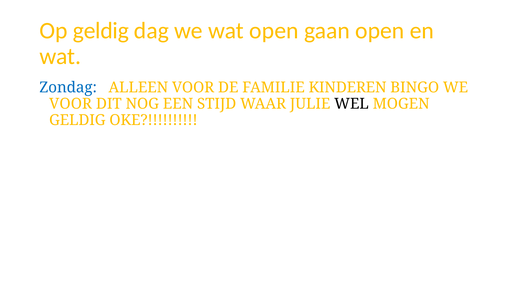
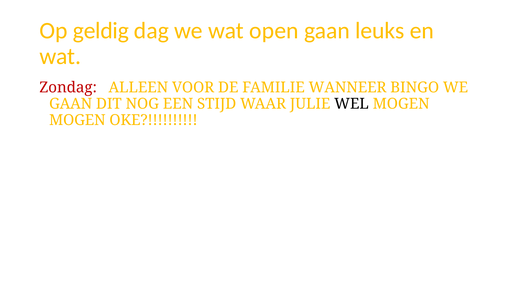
gaan open: open -> leuks
Zondag colour: blue -> red
KINDEREN: KINDEREN -> WANNEER
VOOR at (71, 104): VOOR -> GAAN
GELDIG at (77, 120): GELDIG -> MOGEN
